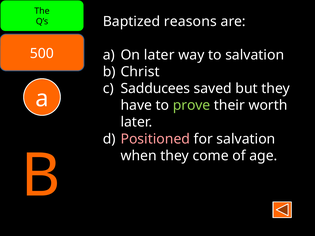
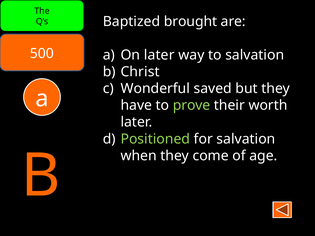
reasons: reasons -> brought
Sadducees: Sadducees -> Wonderful
Positioned colour: pink -> light green
